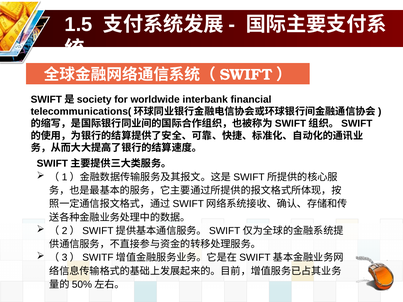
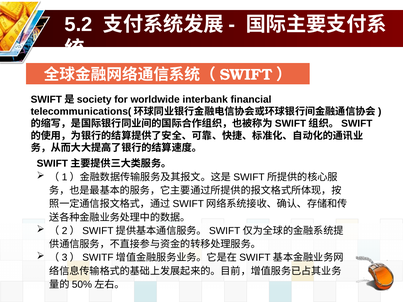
1.5: 1.5 -> 5.2
